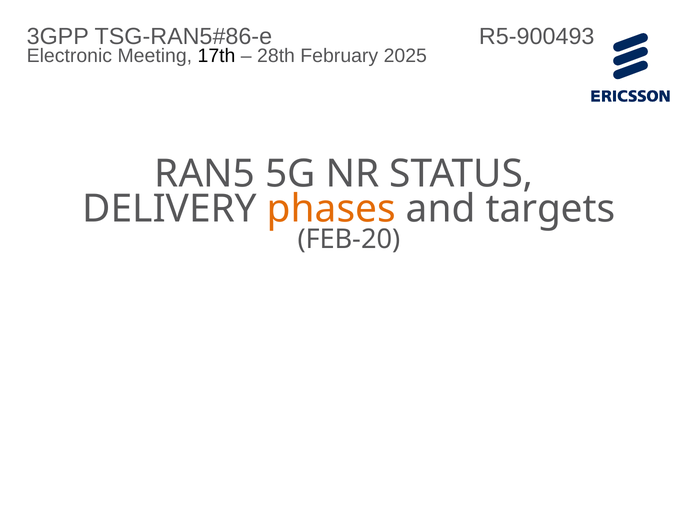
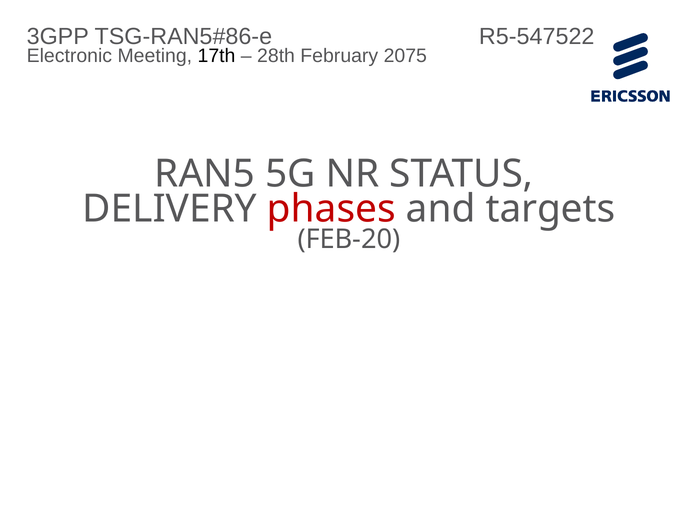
R5-900493: R5-900493 -> R5-547522
2025: 2025 -> 2075
phases colour: orange -> red
